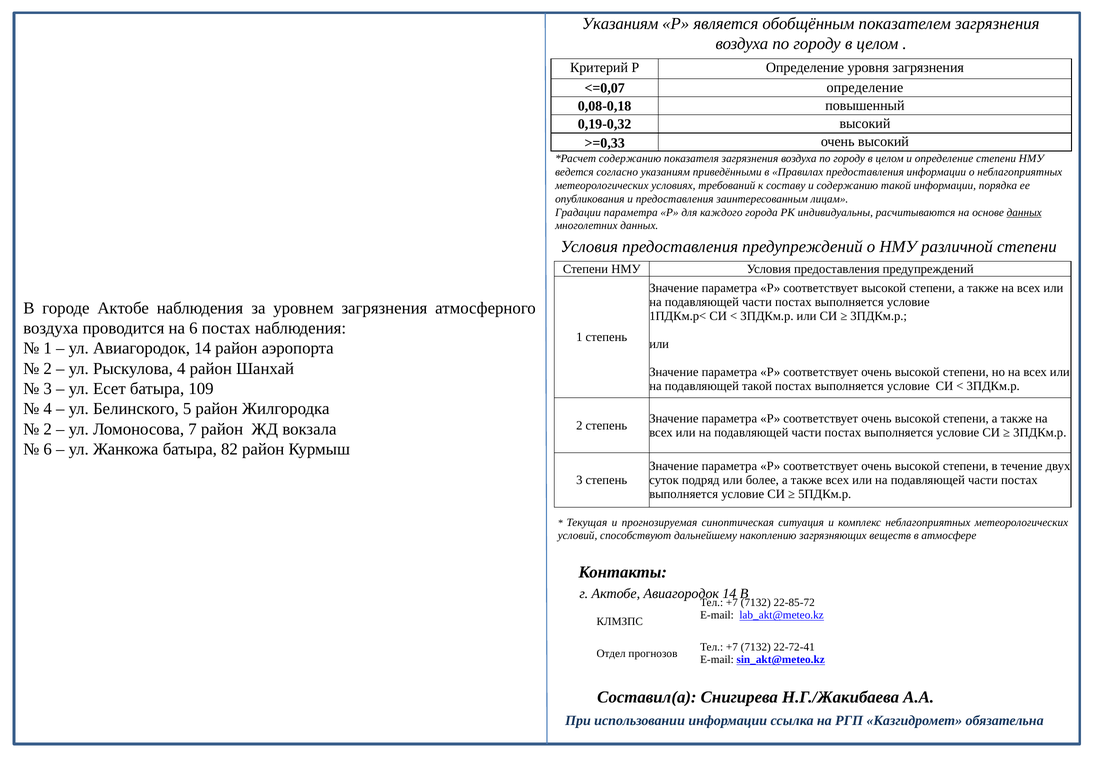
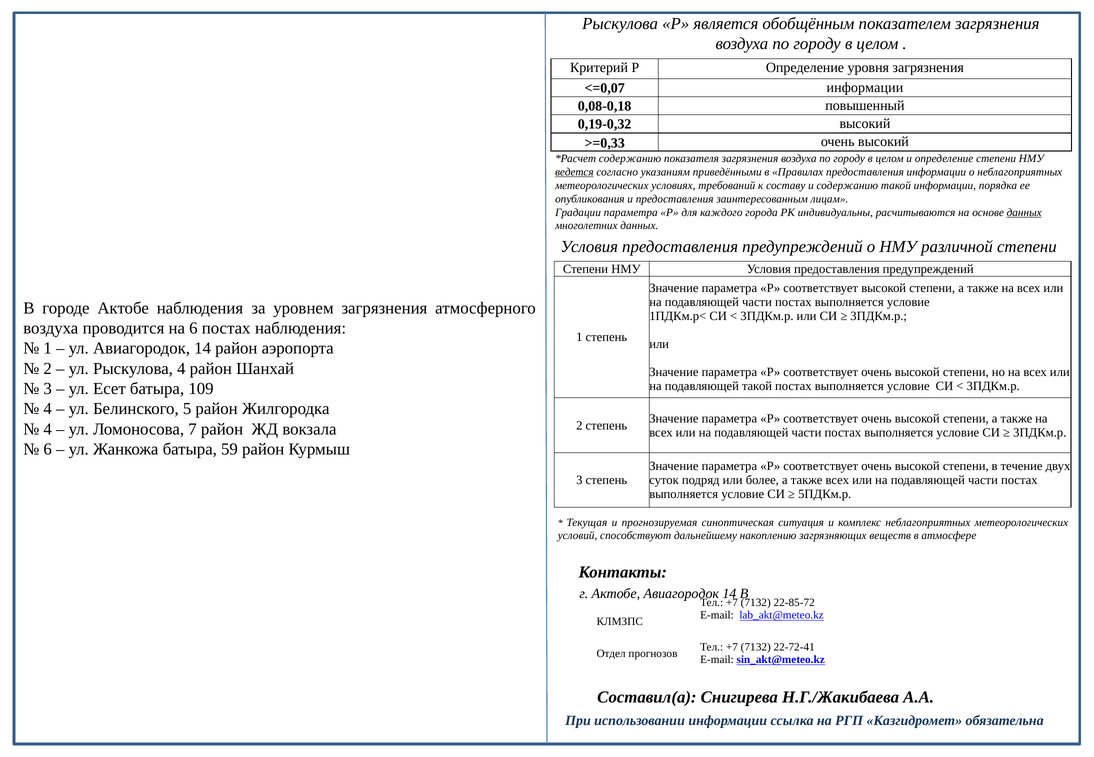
Указаниям at (620, 24): Указаниям -> Рыскулова
<=0,07 определение: определение -> информации
ведется underline: none -> present
2 at (48, 429): 2 -> 4
82: 82 -> 59
